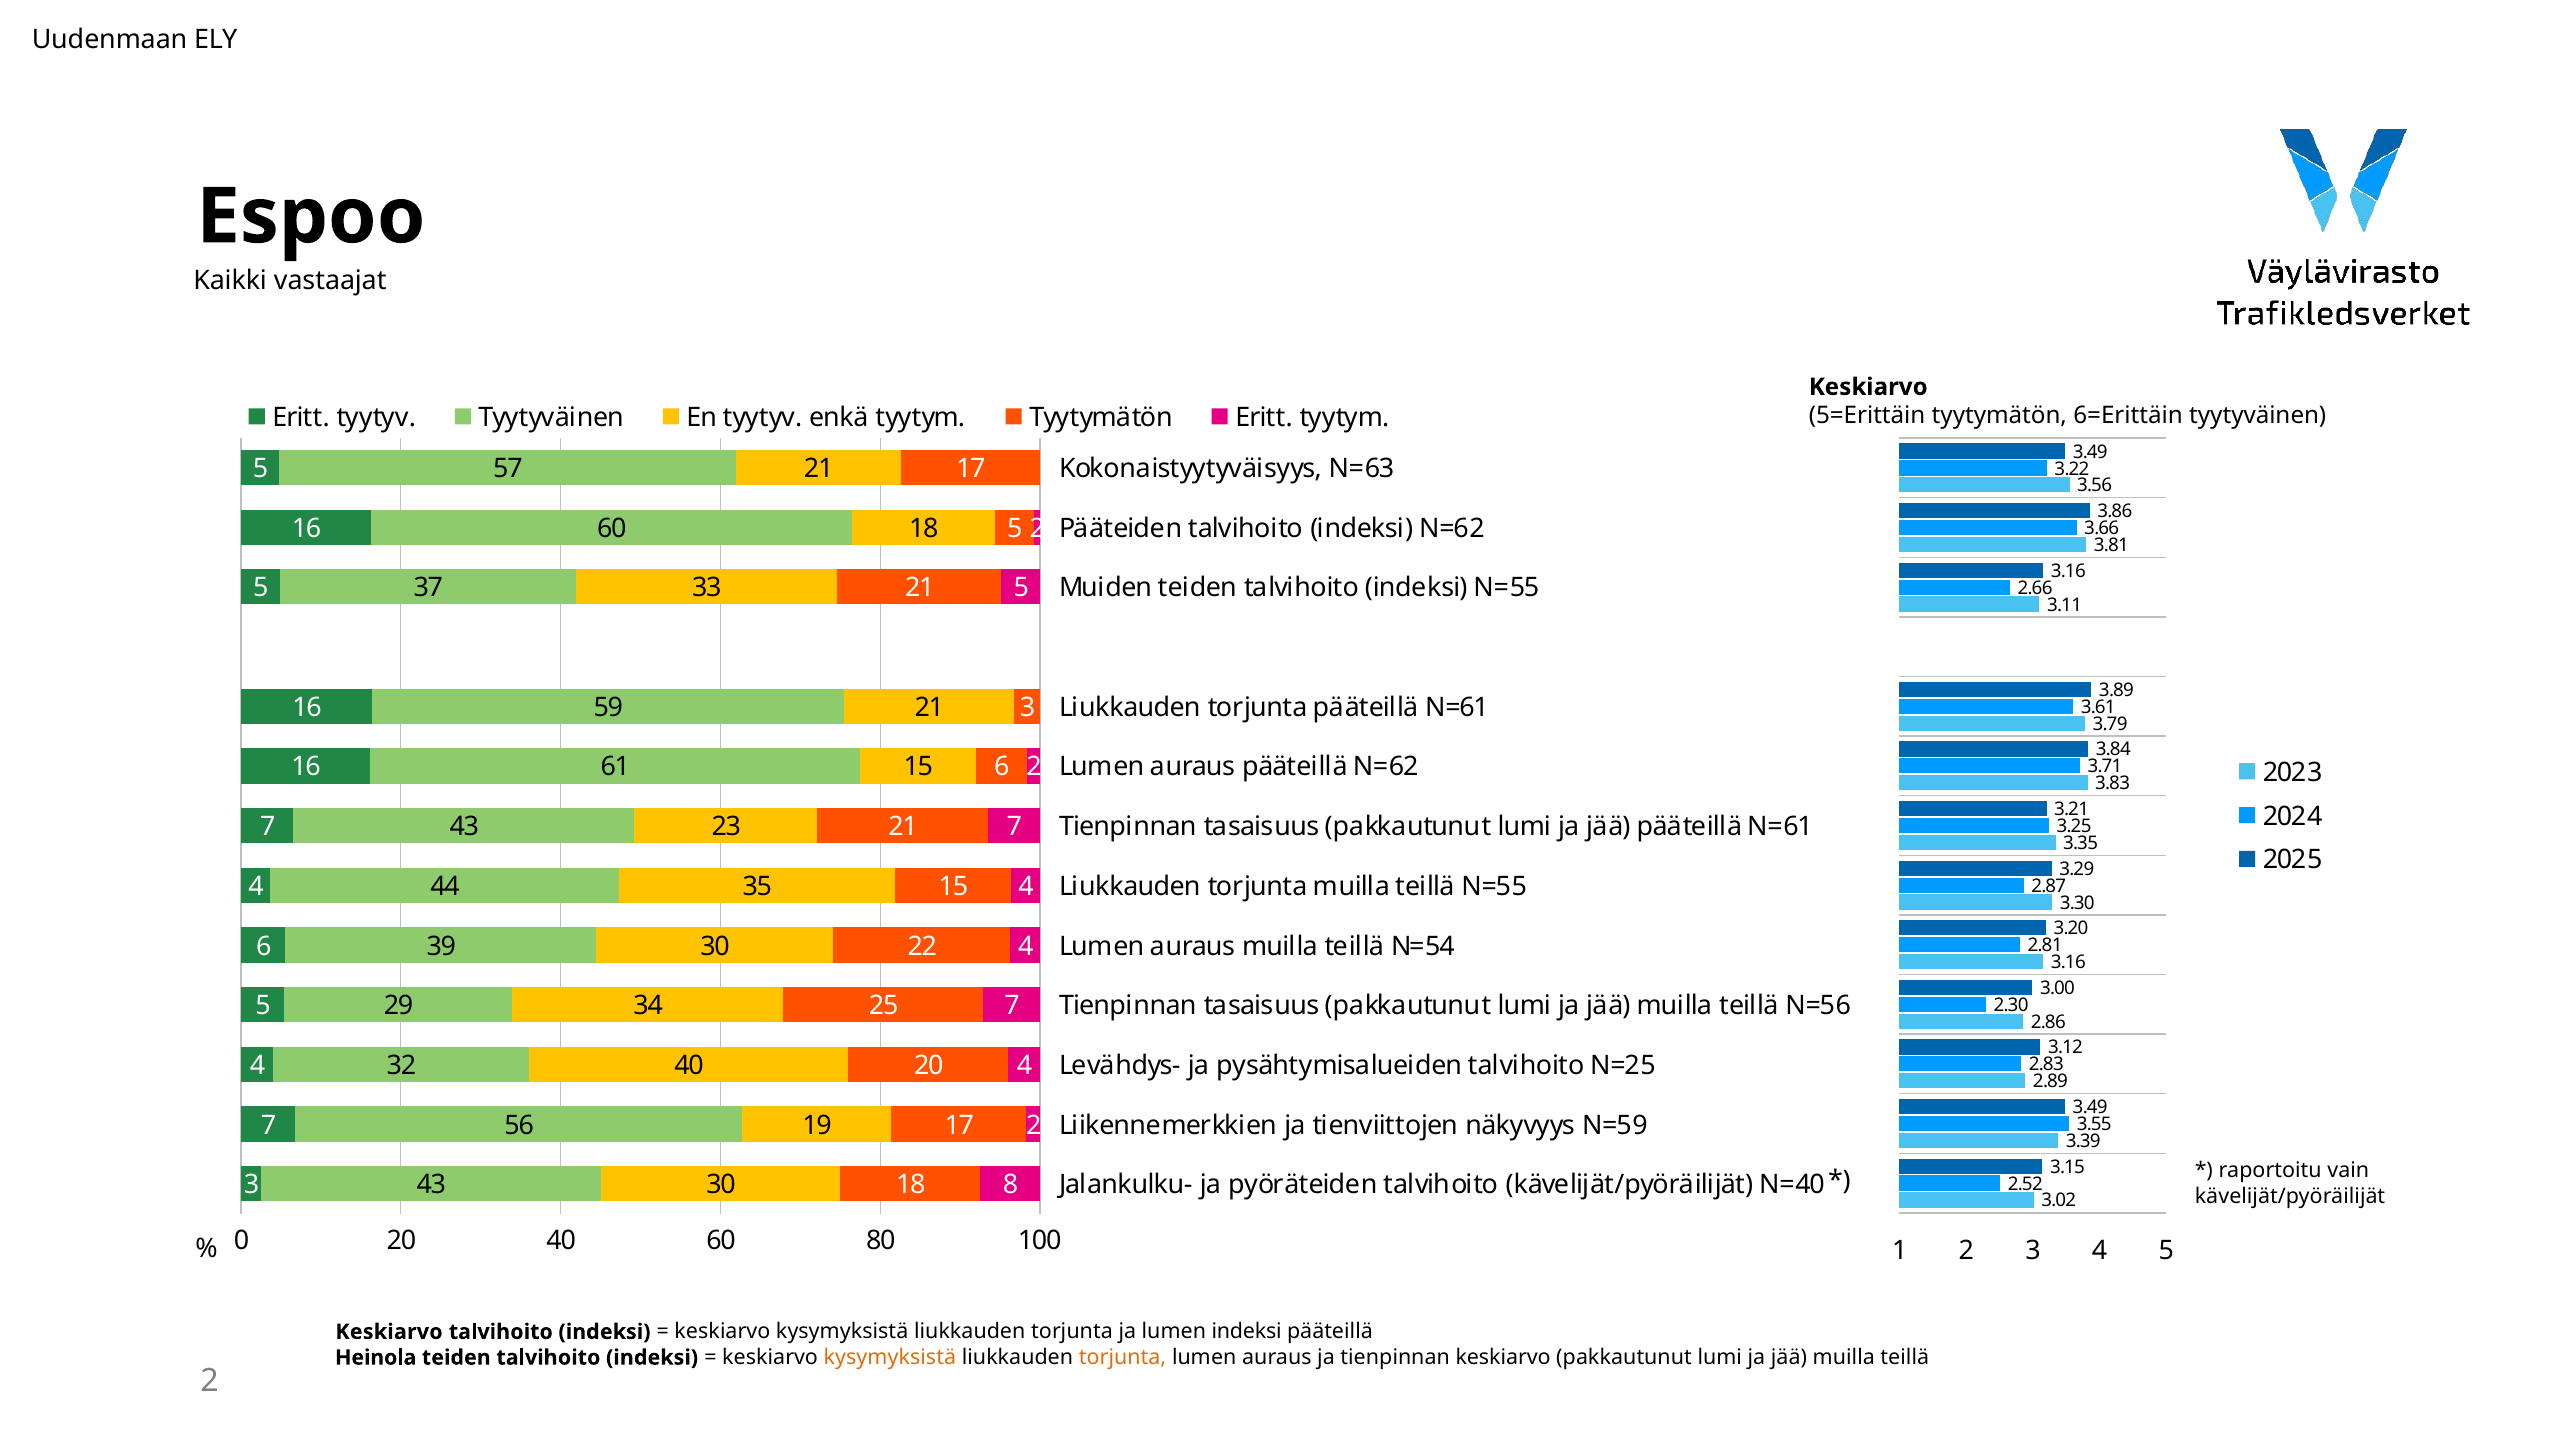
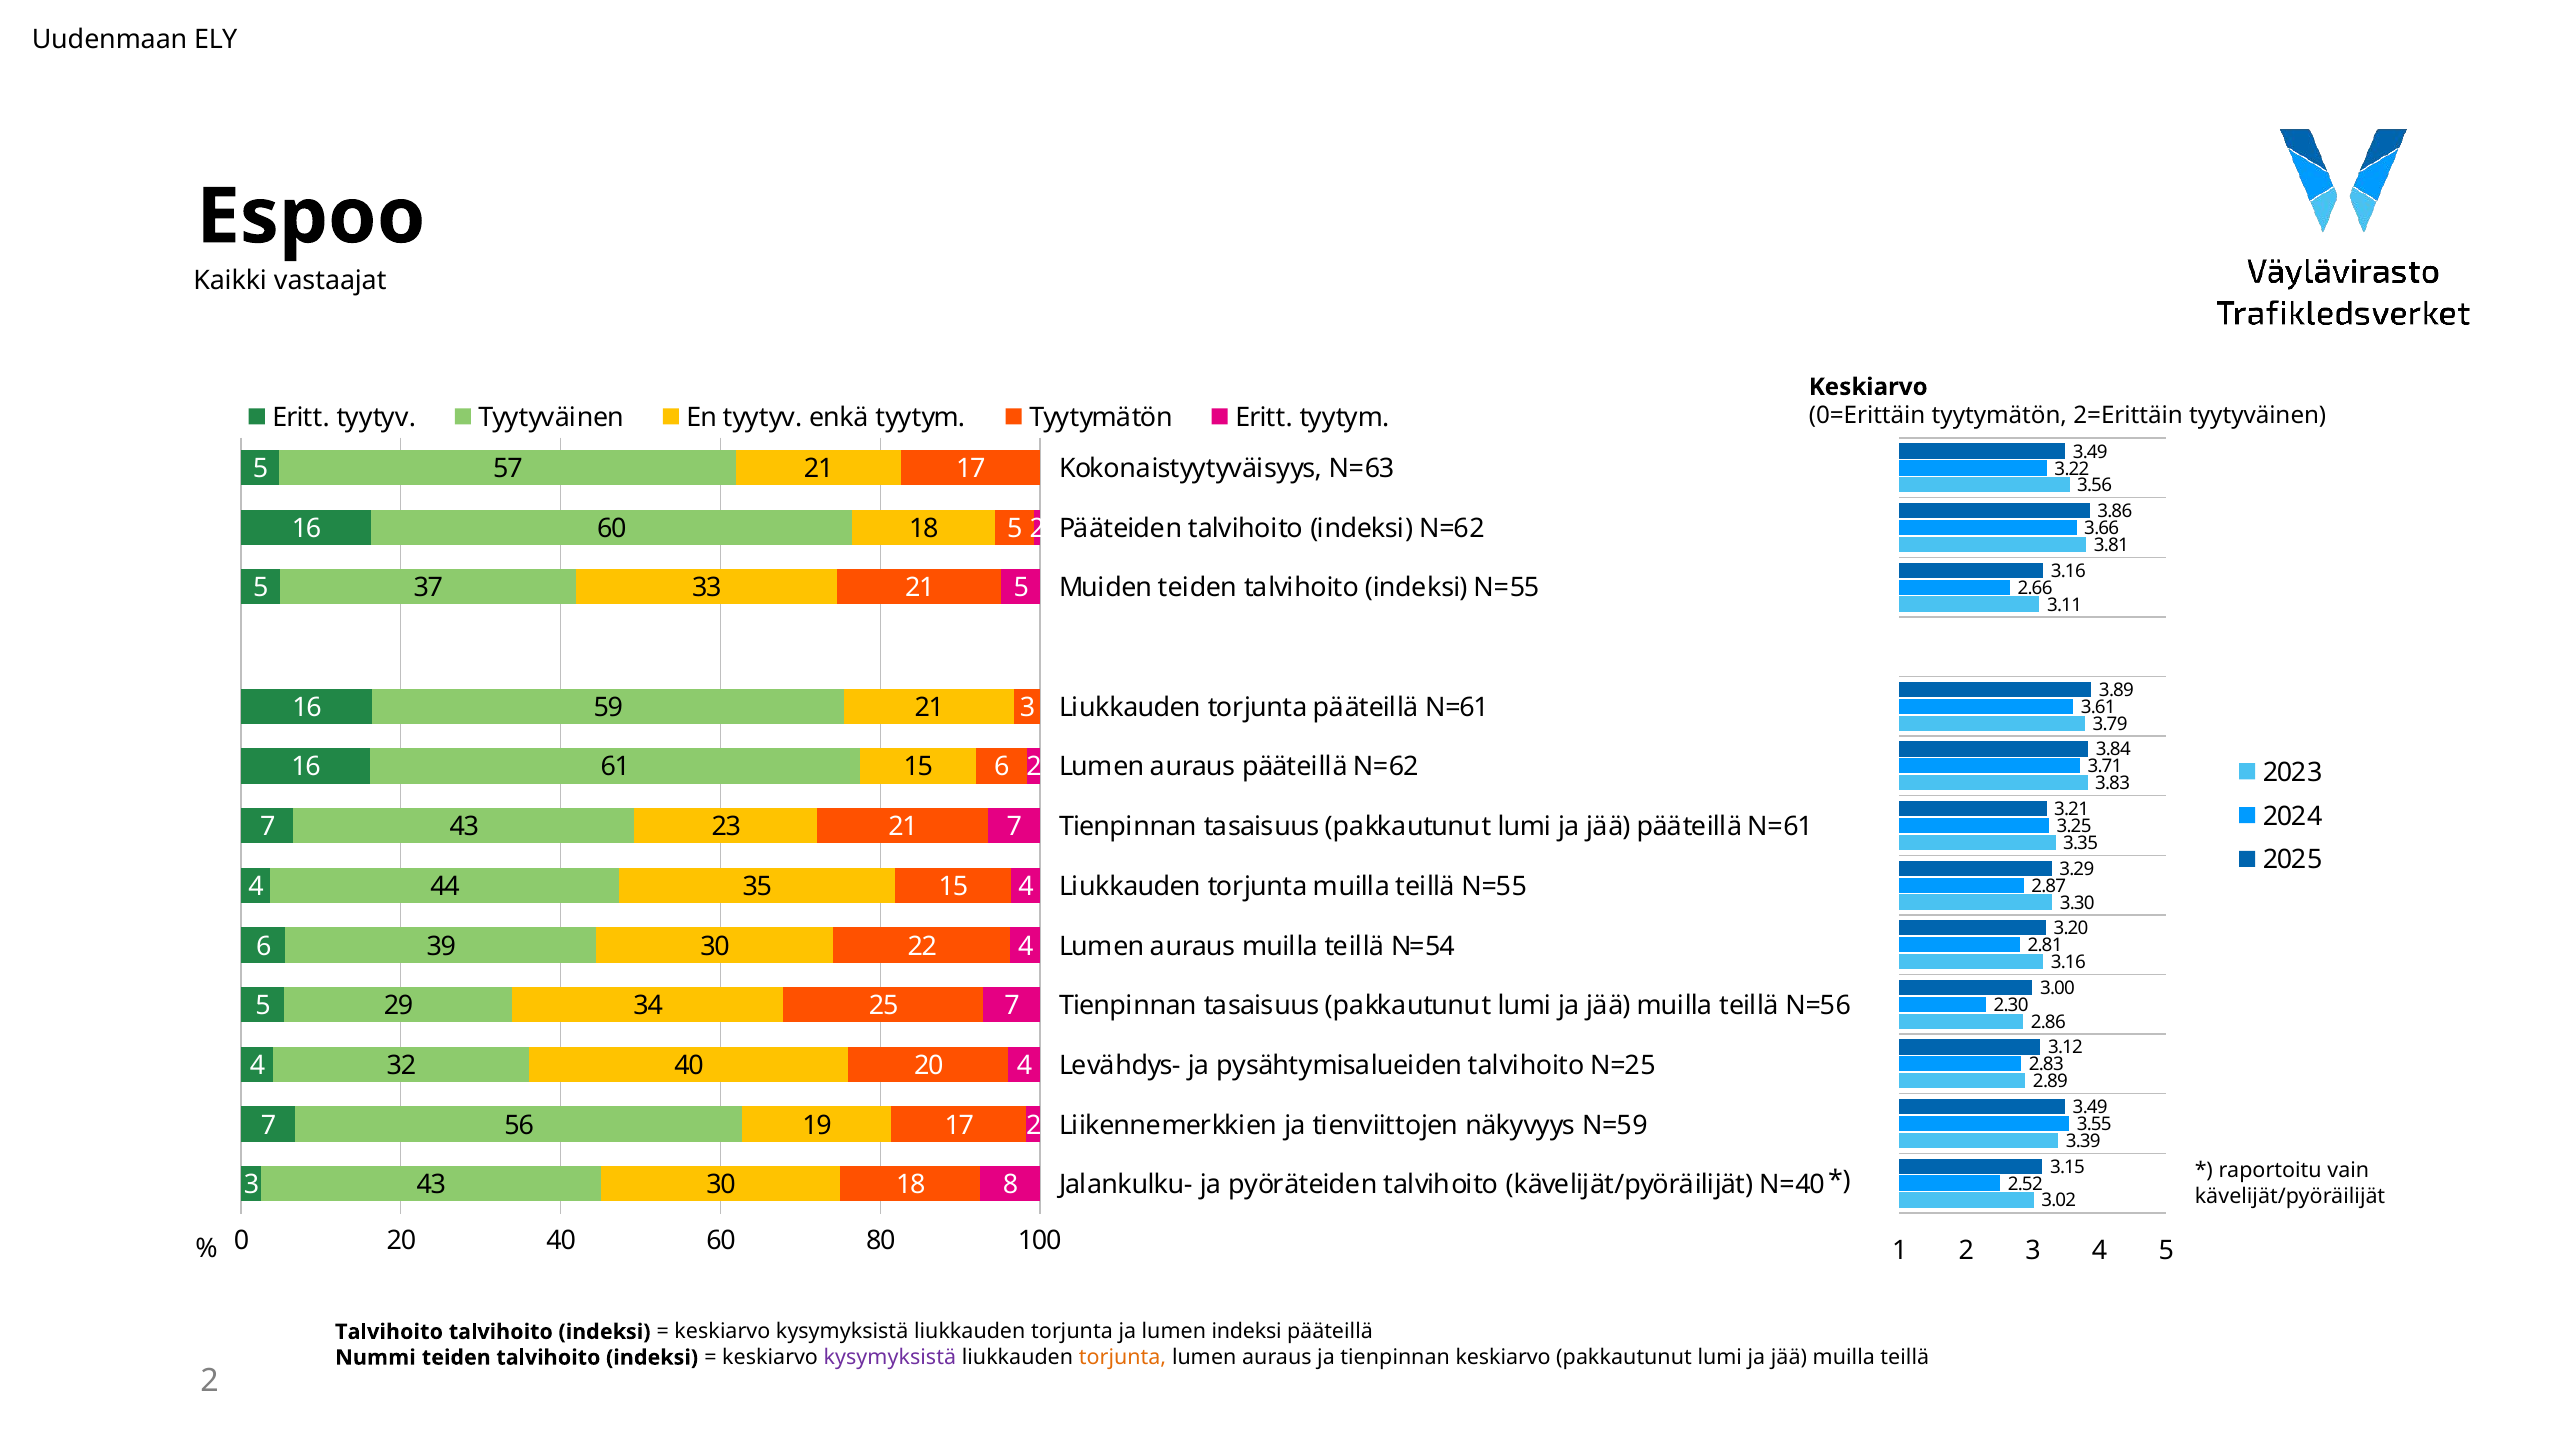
5=Erittäin: 5=Erittäin -> 0=Erittäin
6=Erittäin: 6=Erittäin -> 2=Erittäin
Keskiarvo at (389, 1332): Keskiarvo -> Talvihoito
Heinola: Heinola -> Nummi
kysymyksistä at (890, 1358) colour: orange -> purple
